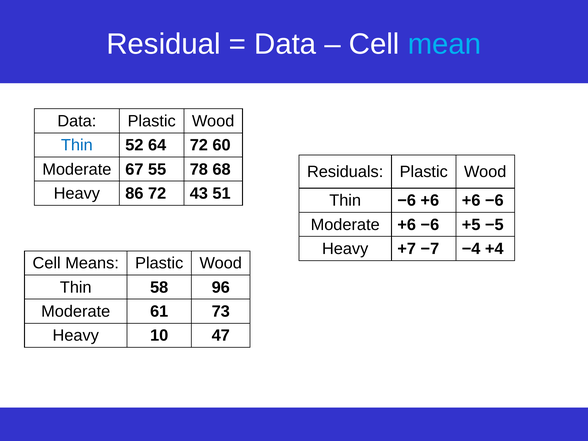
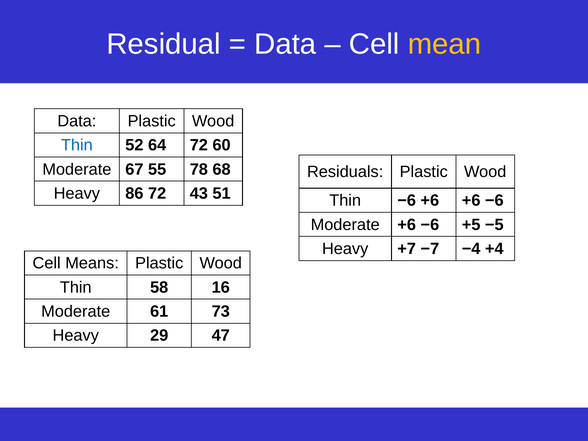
mean colour: light blue -> yellow
96: 96 -> 16
10: 10 -> 29
